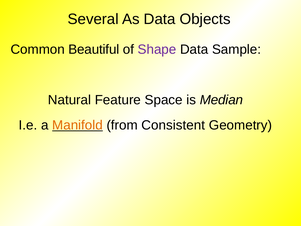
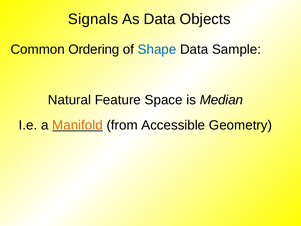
Several: Several -> Signals
Beautiful: Beautiful -> Ordering
Shape colour: purple -> blue
Consistent: Consistent -> Accessible
